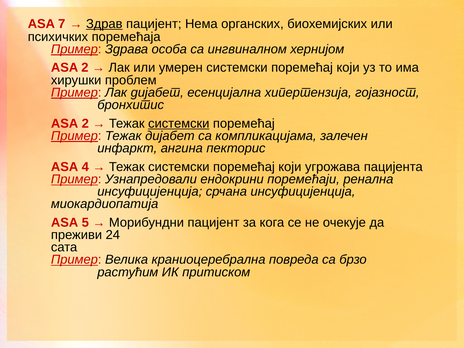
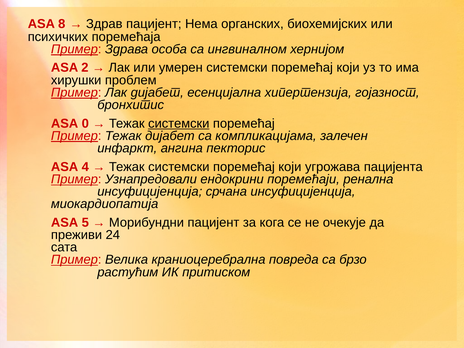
7: 7 -> 8
Здрав underline: present -> none
2 at (85, 123): 2 -> 0
